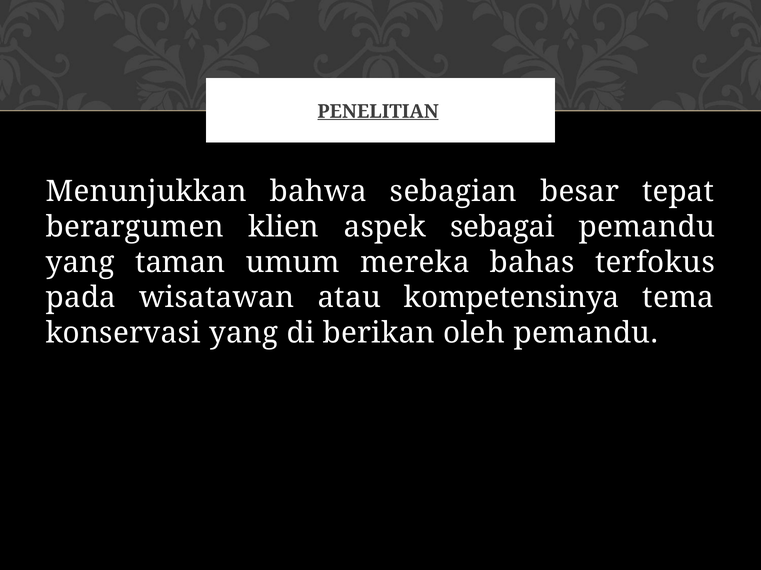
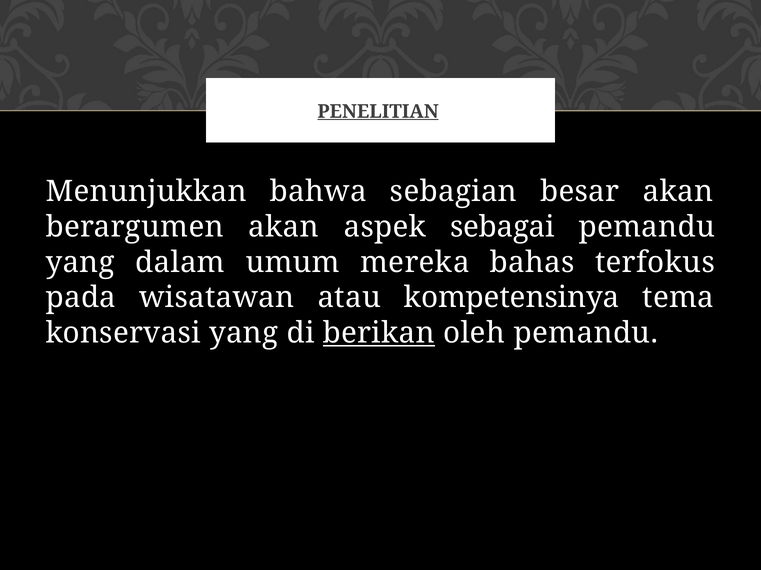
besar tepat: tepat -> akan
berargumen klien: klien -> akan
taman: taman -> dalam
berikan underline: none -> present
